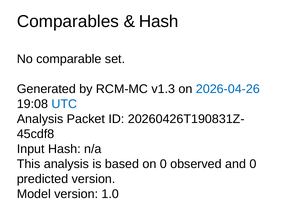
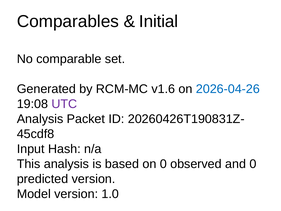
Hash at (159, 21): Hash -> Initial
v1.3: v1.3 -> v1.6
UTC colour: blue -> purple
